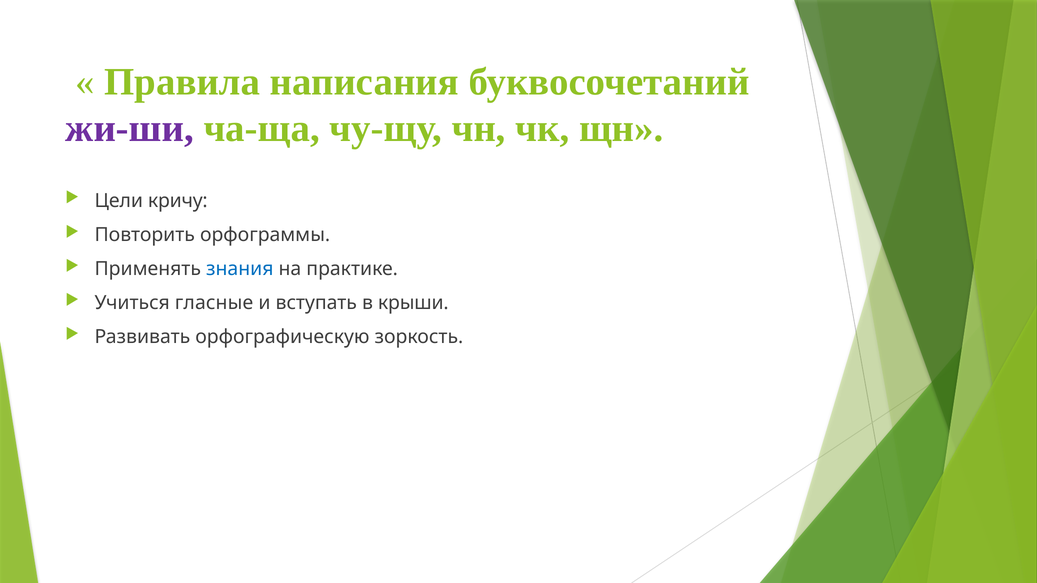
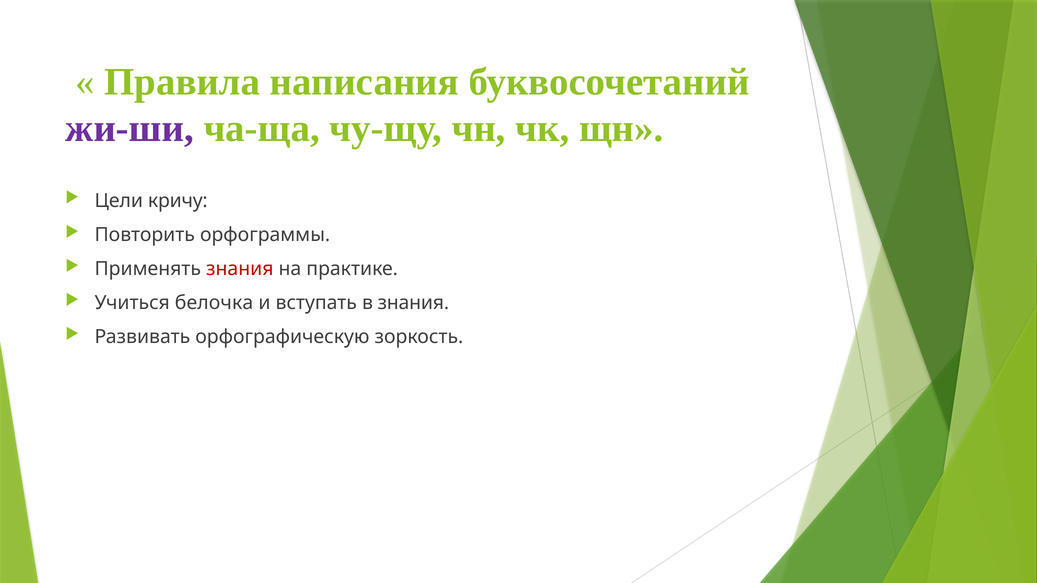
знания at (240, 269) colour: blue -> red
гласные: гласные -> белочка
в крыши: крыши -> знания
